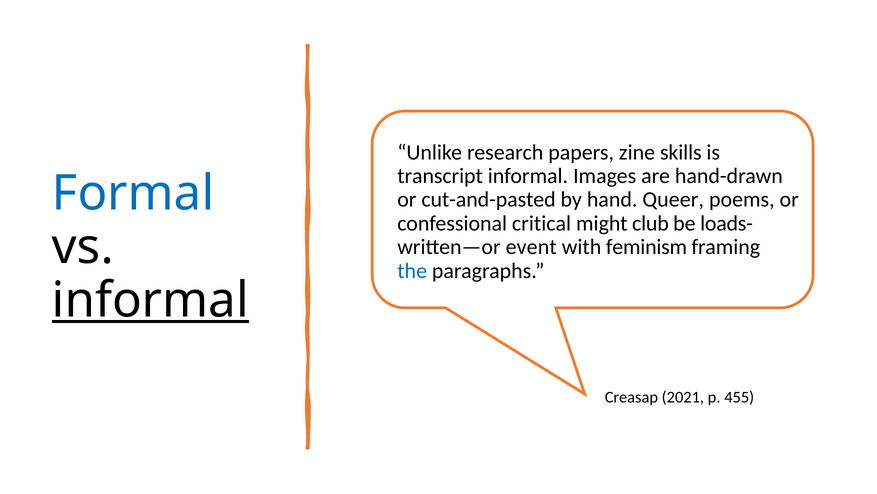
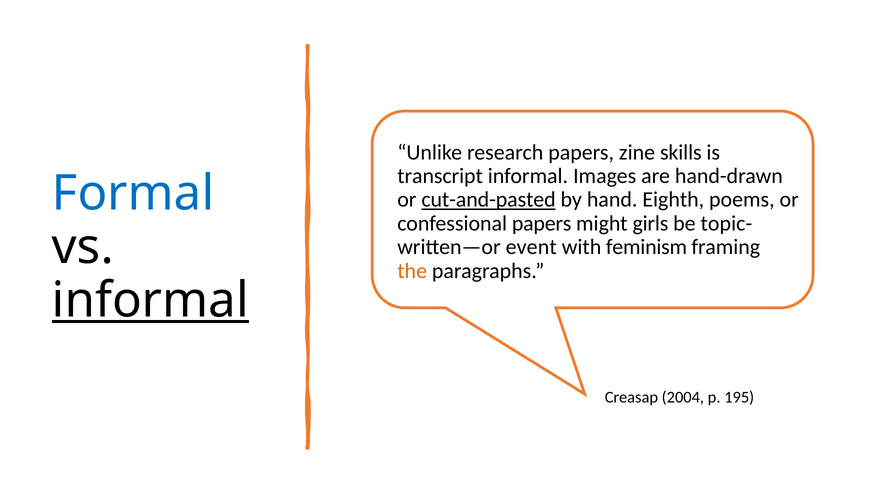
cut-and-pasted underline: none -> present
Queer: Queer -> Eighth
confessional critical: critical -> papers
club: club -> girls
loads-: loads- -> topic-
the colour: blue -> orange
2021: 2021 -> 2004
455: 455 -> 195
